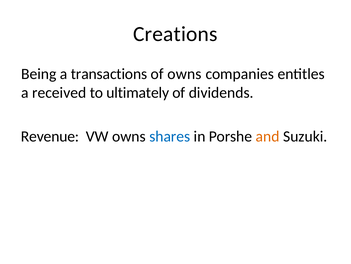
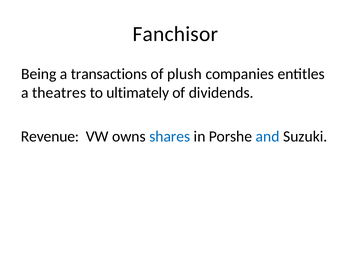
Creations: Creations -> Fanchisor
of owns: owns -> plush
received: received -> theatres
and colour: orange -> blue
